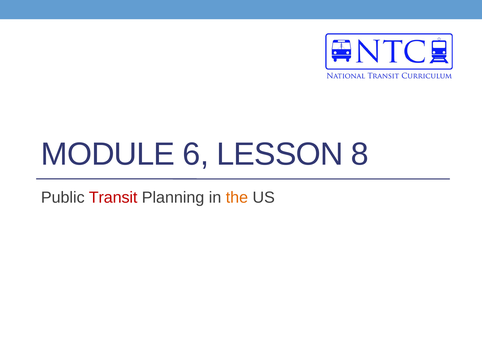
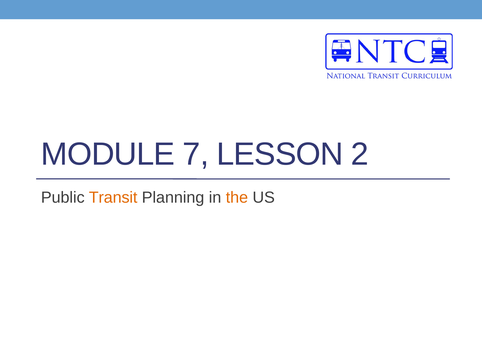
6: 6 -> 7
8: 8 -> 2
Transit colour: red -> orange
